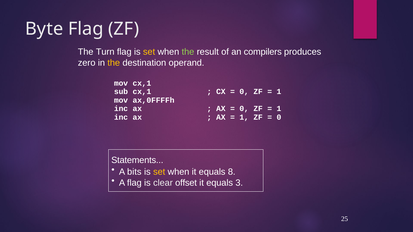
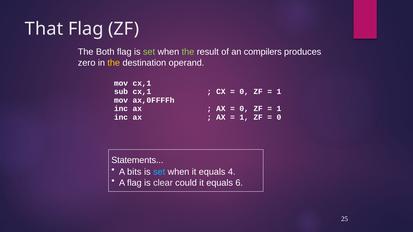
Byte: Byte -> That
Turn: Turn -> Both
set at (149, 52) colour: yellow -> light green
set at (159, 172) colour: yellow -> light blue
8: 8 -> 4
offset: offset -> could
3: 3 -> 6
